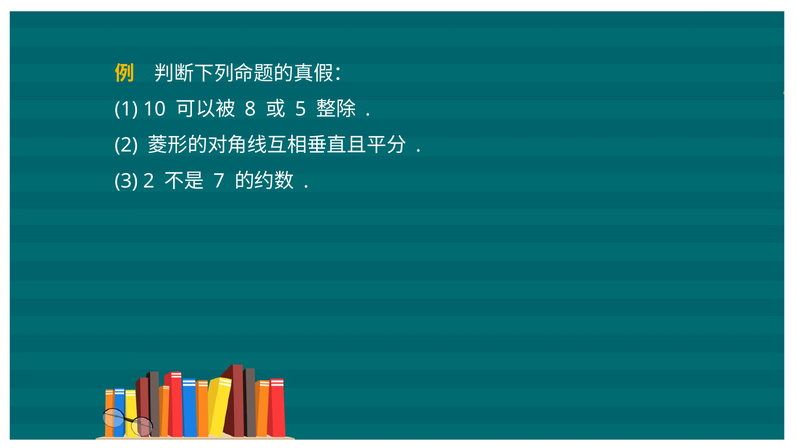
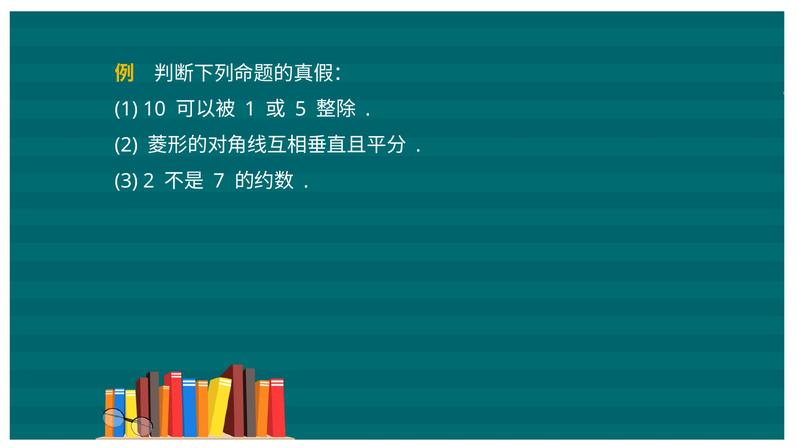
8 at (250, 109): 8 -> 1
